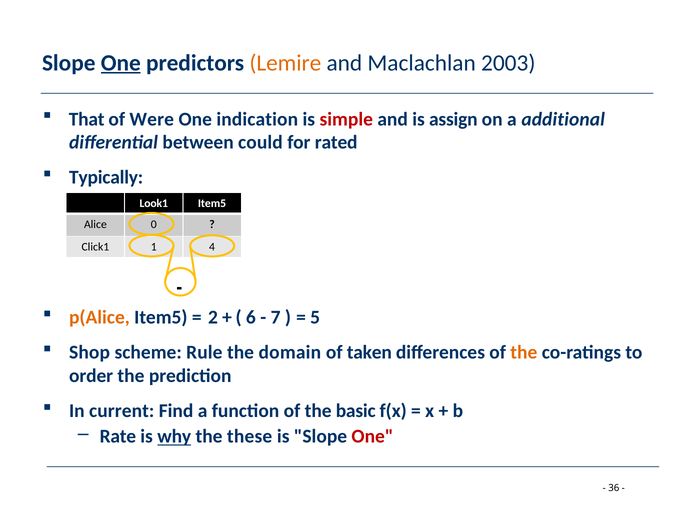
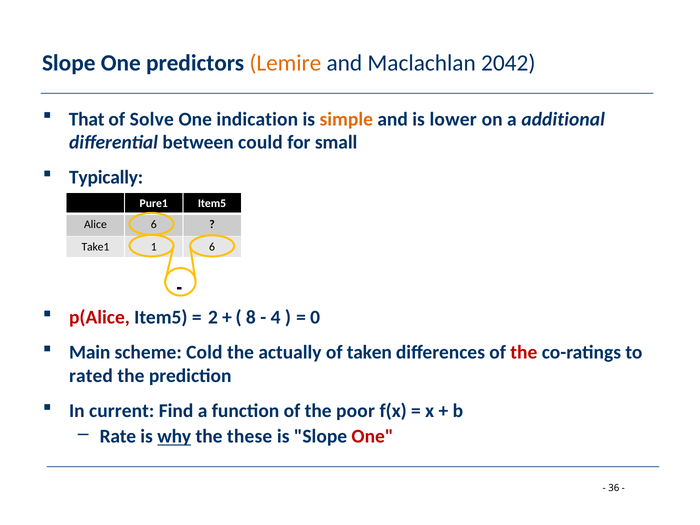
One at (121, 63) underline: present -> none
2003: 2003 -> 2042
Were: Were -> Solve
simple colour: red -> orange
assign: assign -> lower
rated: rated -> small
Look1: Look1 -> Pure1
Alice 0: 0 -> 6
Click1: Click1 -> Take1
1 4: 4 -> 6
p(Alice colour: orange -> red
6: 6 -> 8
7: 7 -> 4
5: 5 -> 0
Shop: Shop -> Main
Rule: Rule -> Cold
domain: domain -> actually
the at (524, 352) colour: orange -> red
order: order -> rated
basic: basic -> poor
